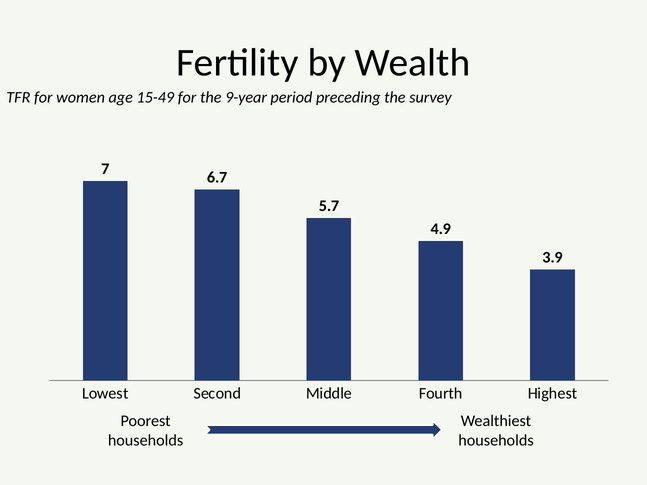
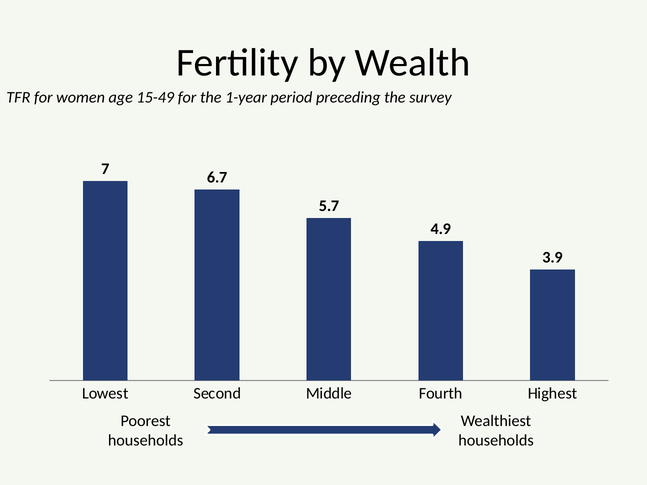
9-year: 9-year -> 1-year
